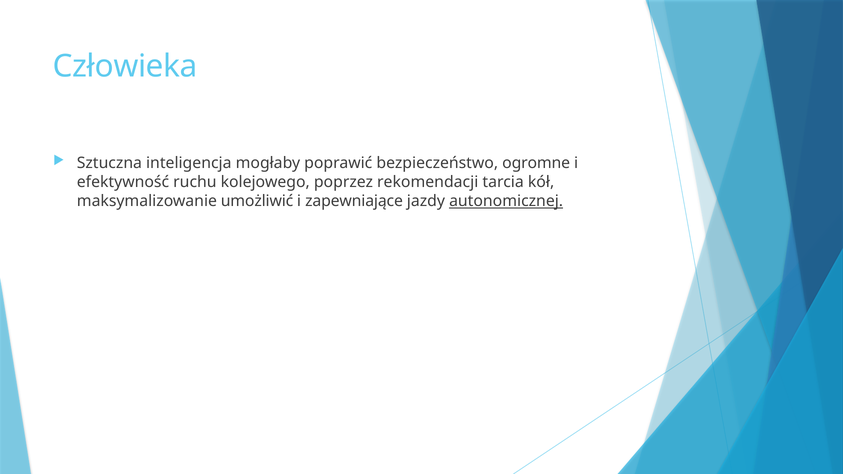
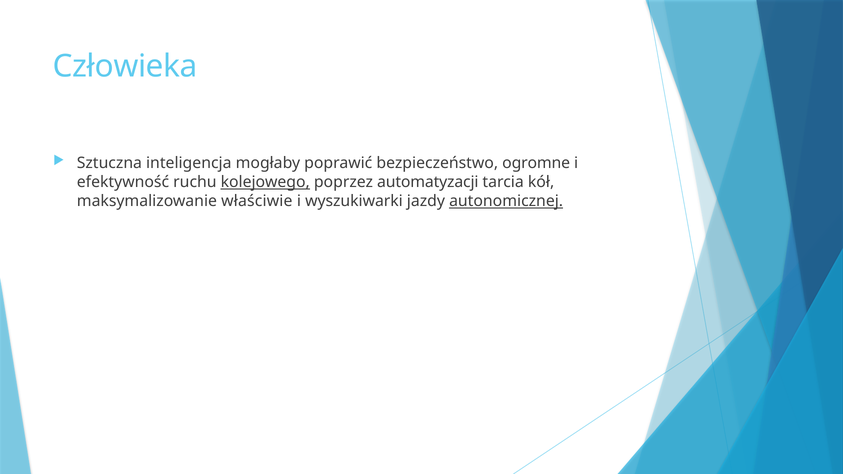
kolejowego underline: none -> present
rekomendacji: rekomendacji -> automatyzacji
umożliwić: umożliwić -> właściwie
zapewniające: zapewniające -> wyszukiwarki
